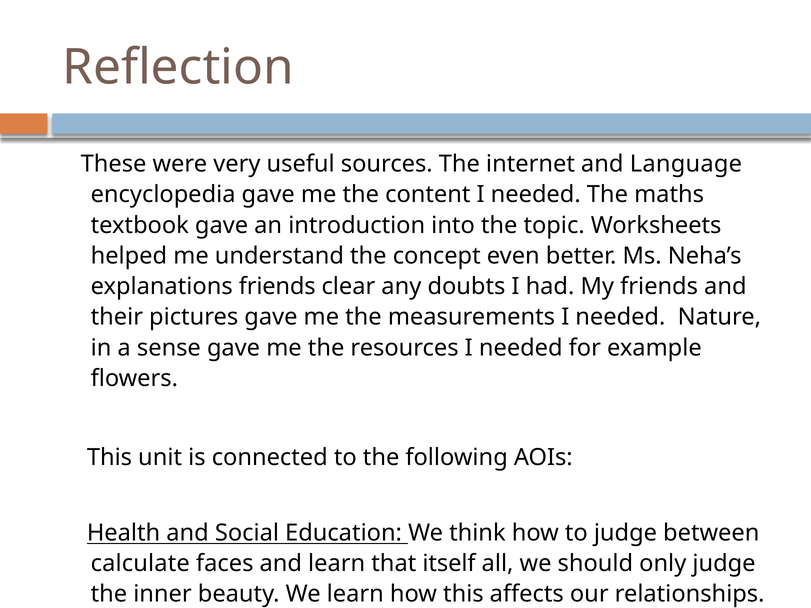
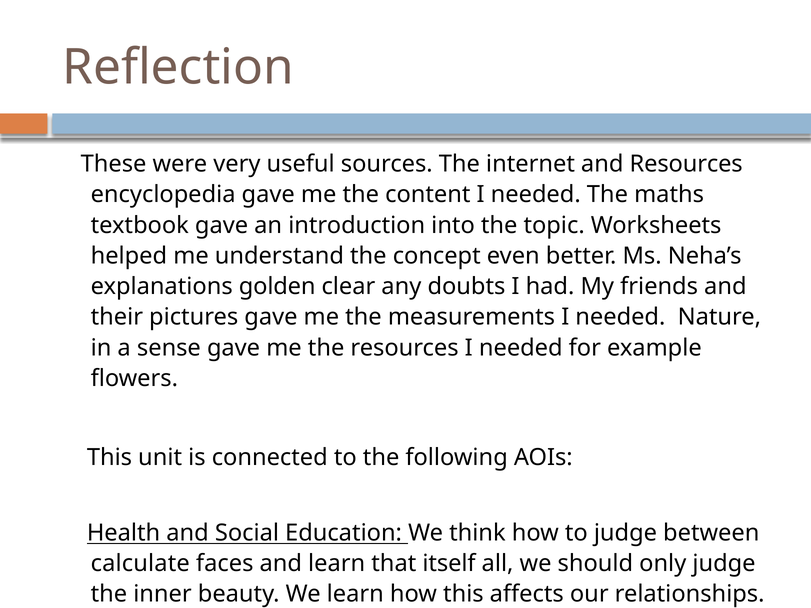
and Language: Language -> Resources
explanations friends: friends -> golden
